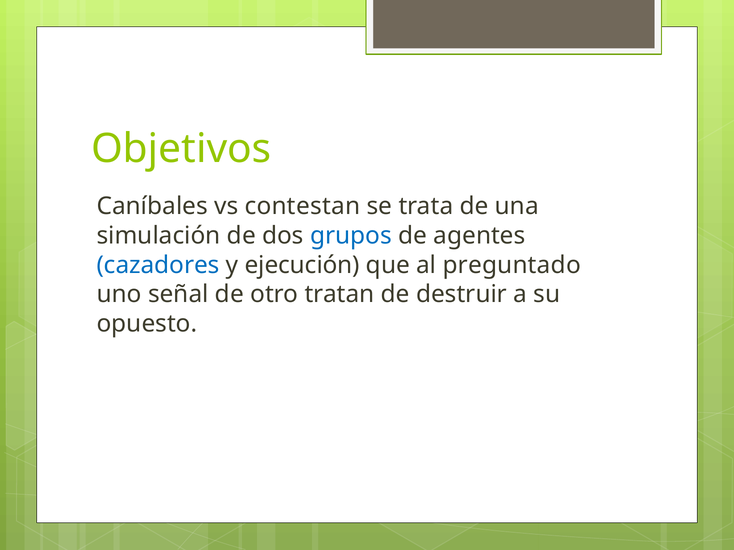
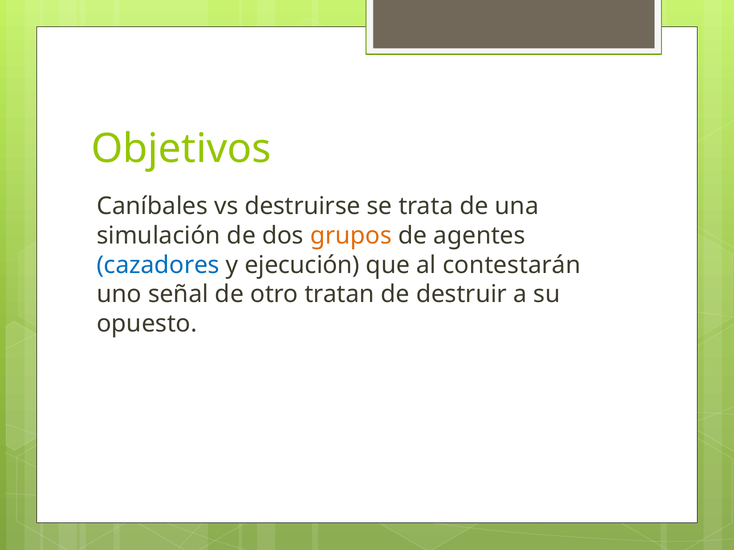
contestan: contestan -> destruirse
grupos colour: blue -> orange
preguntado: preguntado -> contestarán
